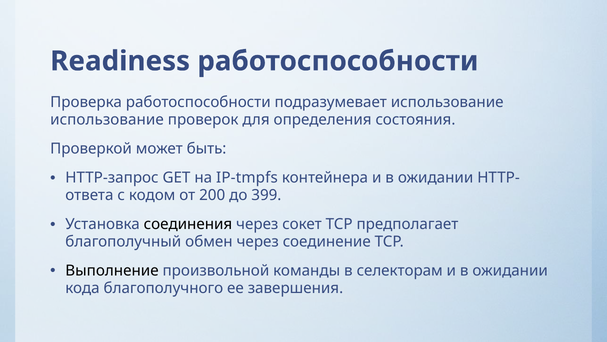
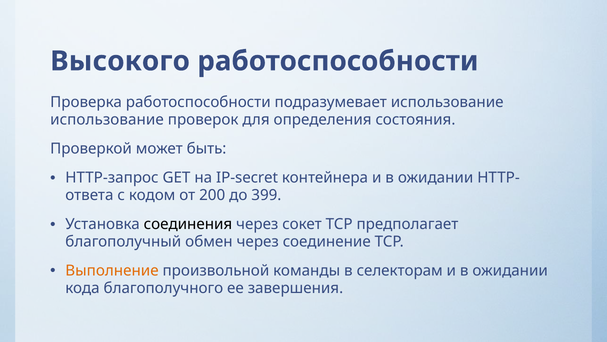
Readiness: Readiness -> Высокого
IP-tmpfs: IP-tmpfs -> IP-secret
Выполнение colour: black -> orange
